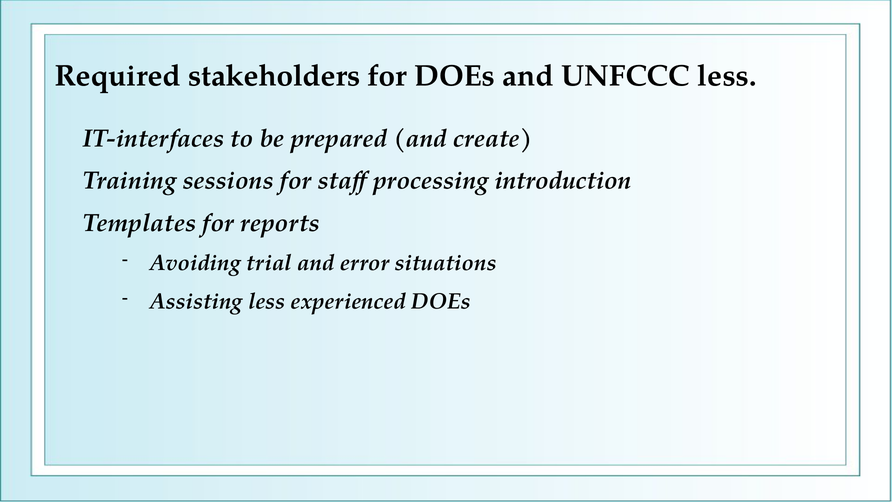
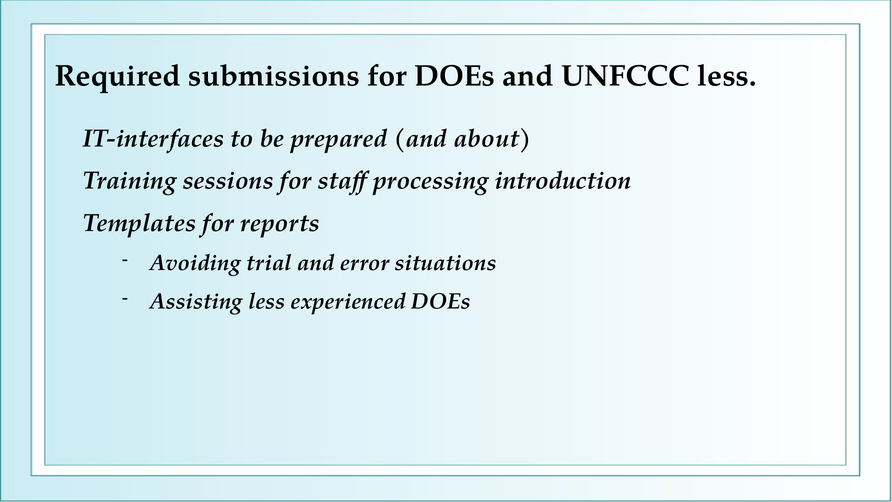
stakeholders: stakeholders -> submissions
create: create -> about
